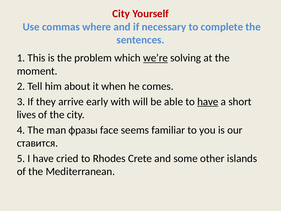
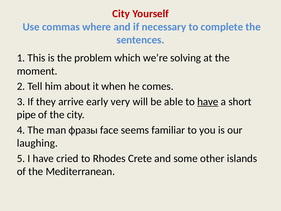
we’re underline: present -> none
with: with -> very
lives: lives -> pipe
ставится: ставится -> laughing
